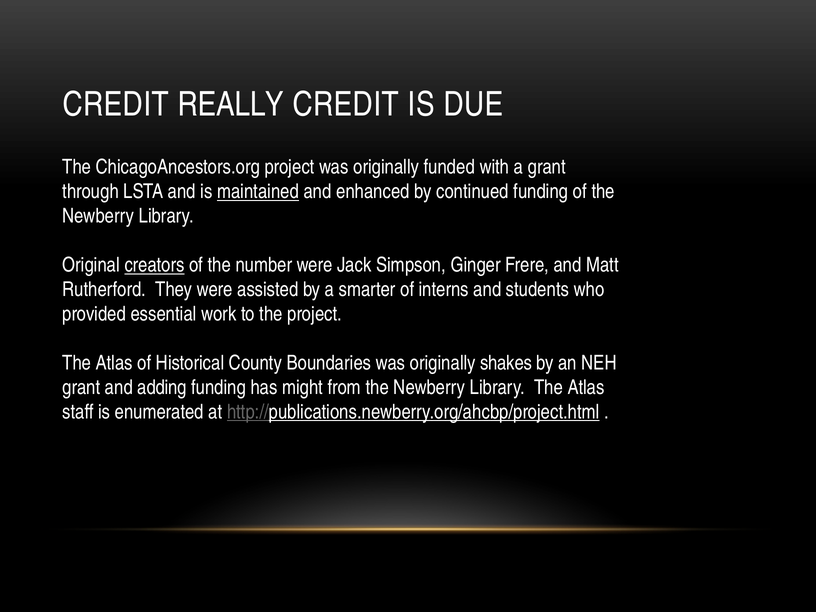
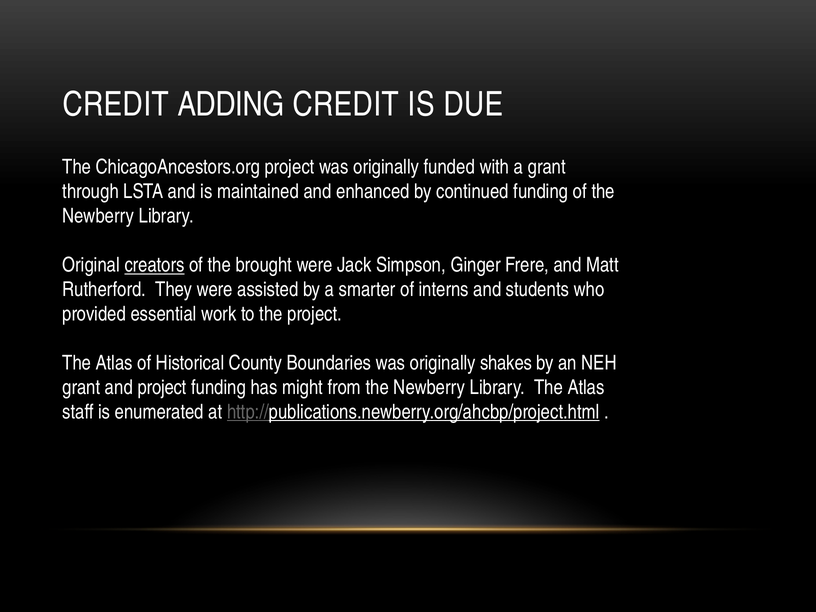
REALLY: REALLY -> ADDING
maintained underline: present -> none
number: number -> brought
and adding: adding -> project
